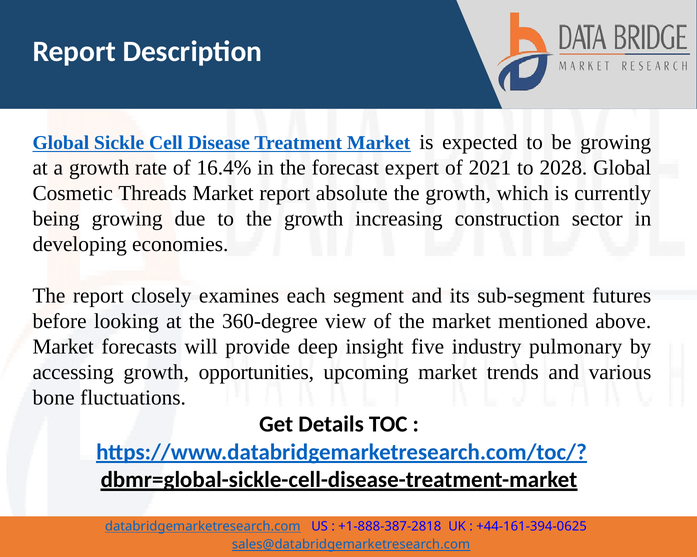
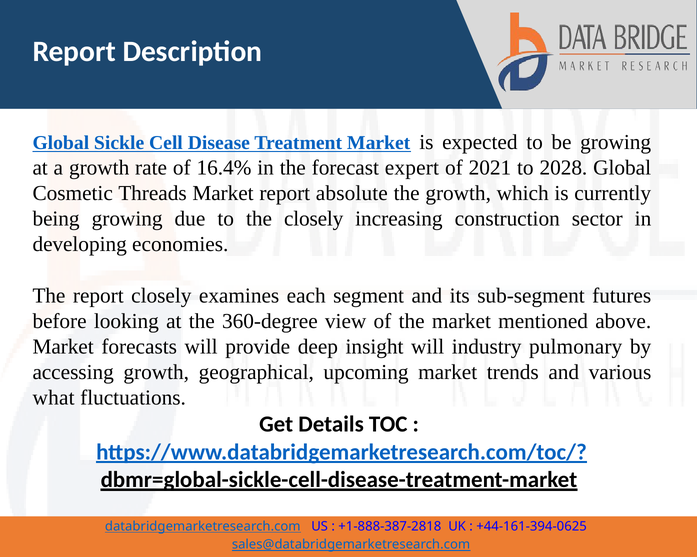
to the growth: growth -> closely
insight five: five -> will
opportunities: opportunities -> geographical
bone: bone -> what
